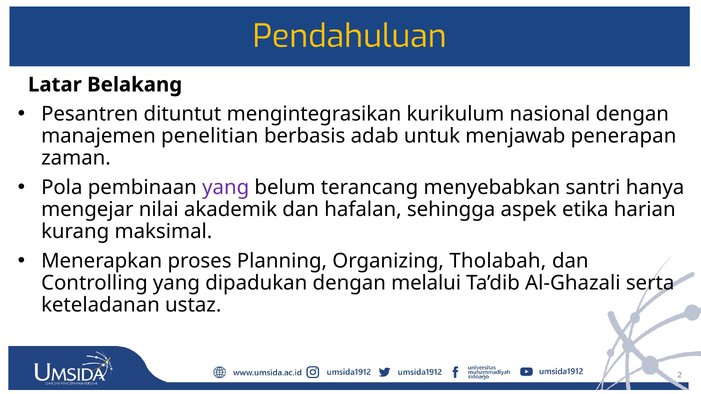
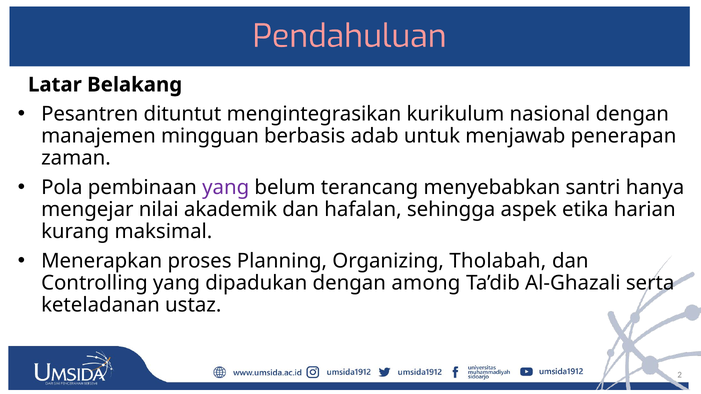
Pendahuluan colour: yellow -> pink
penelitian: penelitian -> mingguan
melalui: melalui -> among
